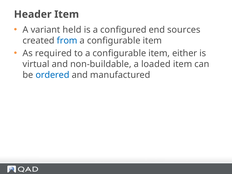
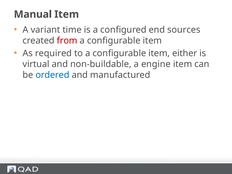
Header: Header -> Manual
held: held -> time
from colour: blue -> red
loaded: loaded -> engine
